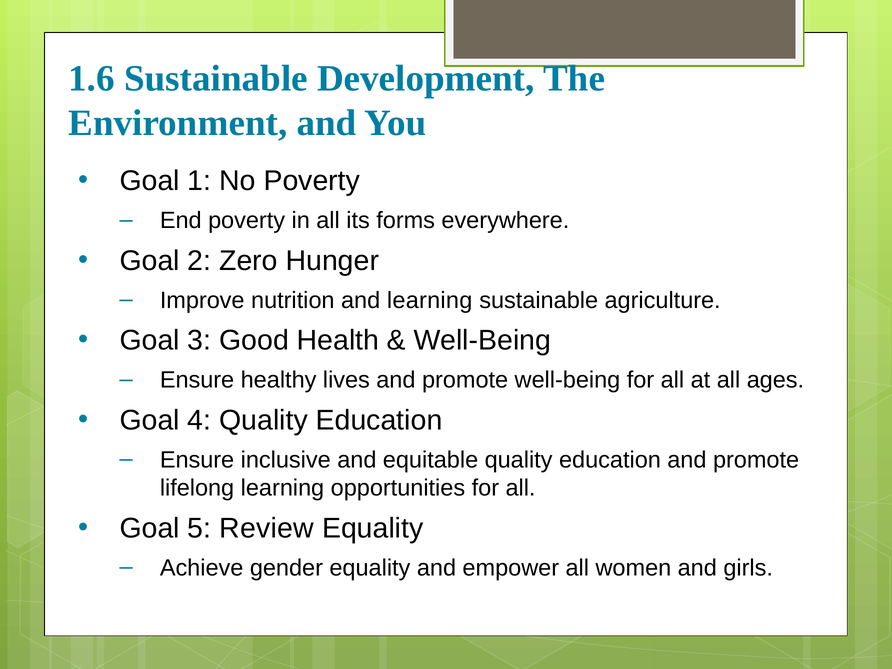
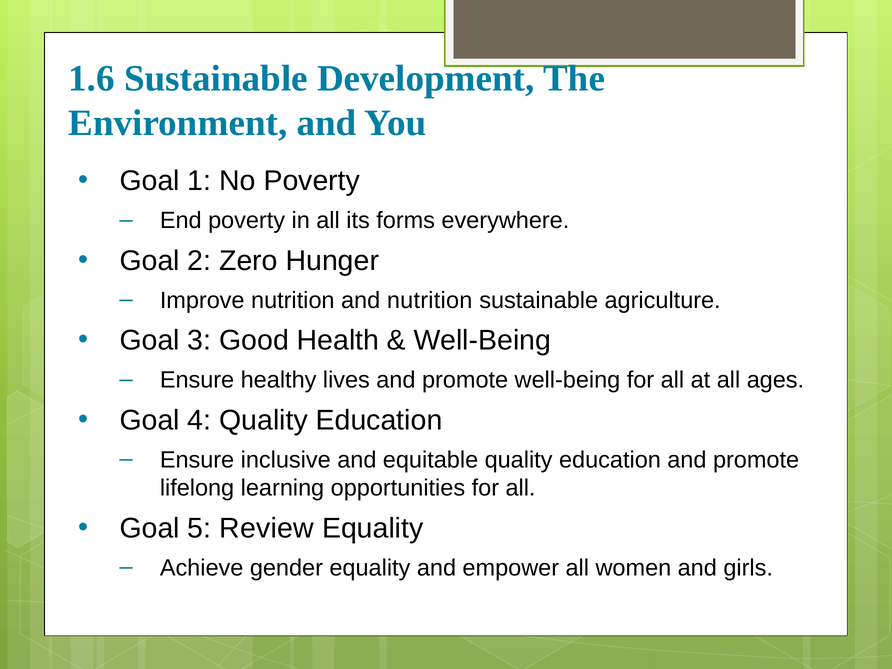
and learning: learning -> nutrition
